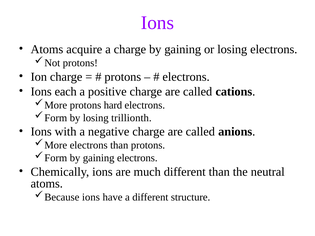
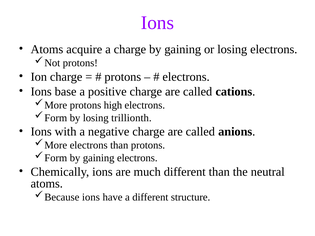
each: each -> base
hard: hard -> high
